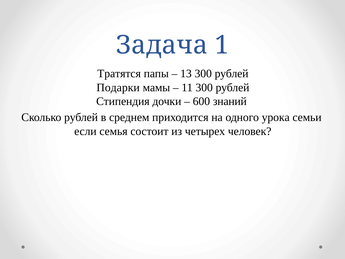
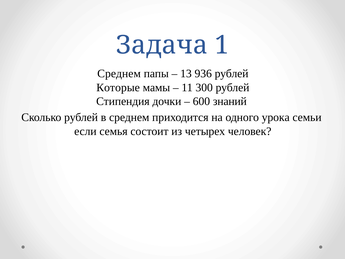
Тратятся at (119, 74): Тратятся -> Среднем
13 300: 300 -> 936
Подарки: Подарки -> Которые
